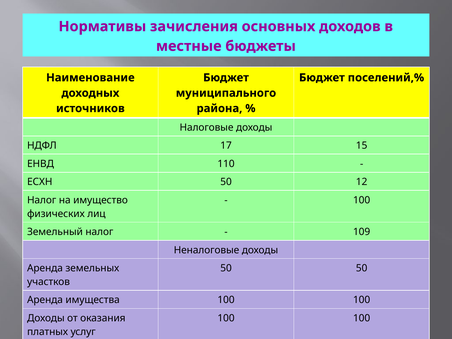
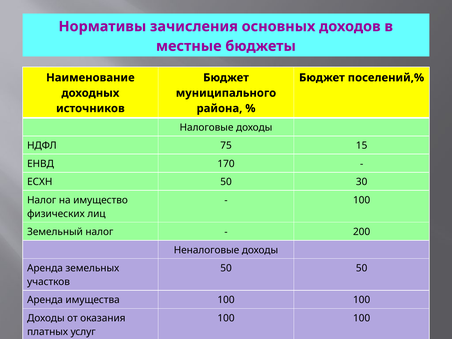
17: 17 -> 75
110: 110 -> 170
12: 12 -> 30
109: 109 -> 200
